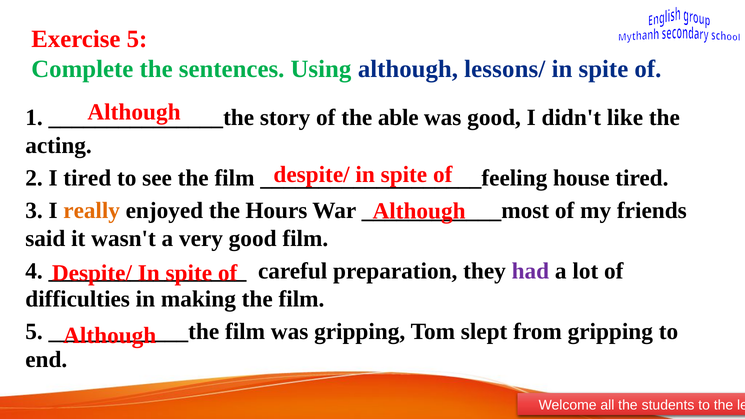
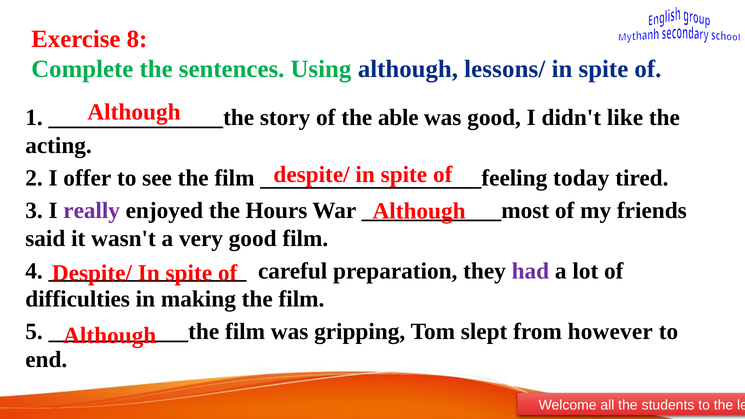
Exercise 5: 5 -> 8
I tired: tired -> offer
house: house -> today
really colour: orange -> purple
from gripping: gripping -> however
